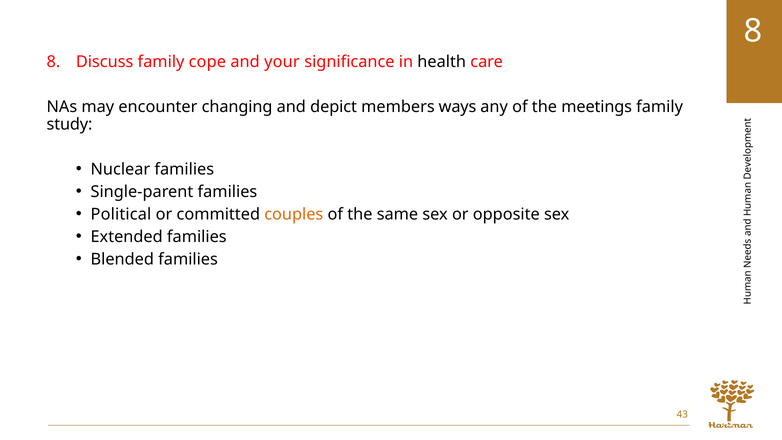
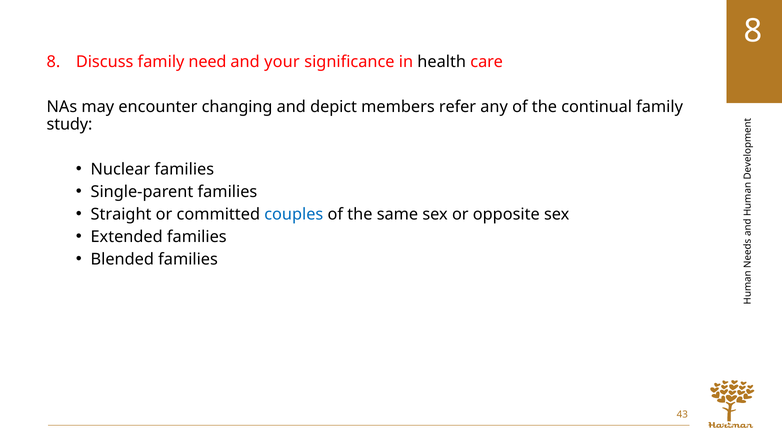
cope: cope -> need
ways: ways -> refer
meetings: meetings -> continual
Political: Political -> Straight
couples colour: orange -> blue
